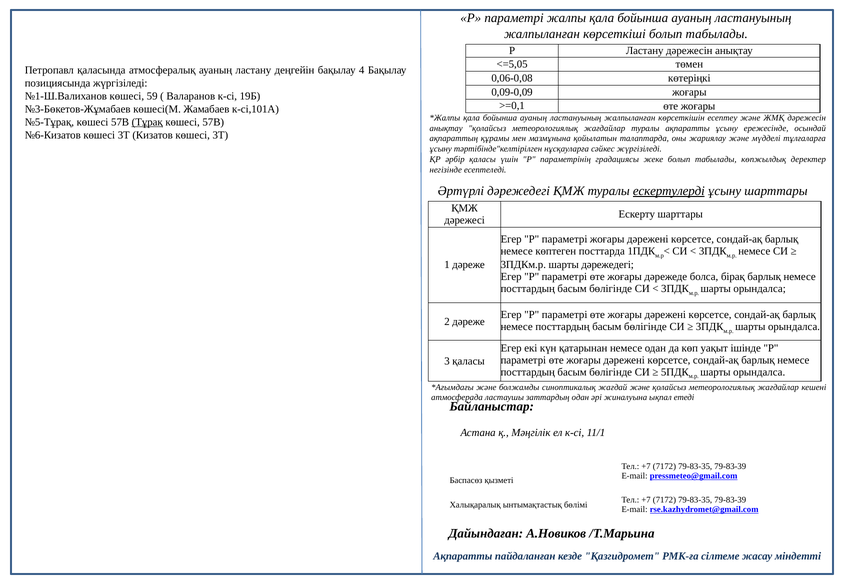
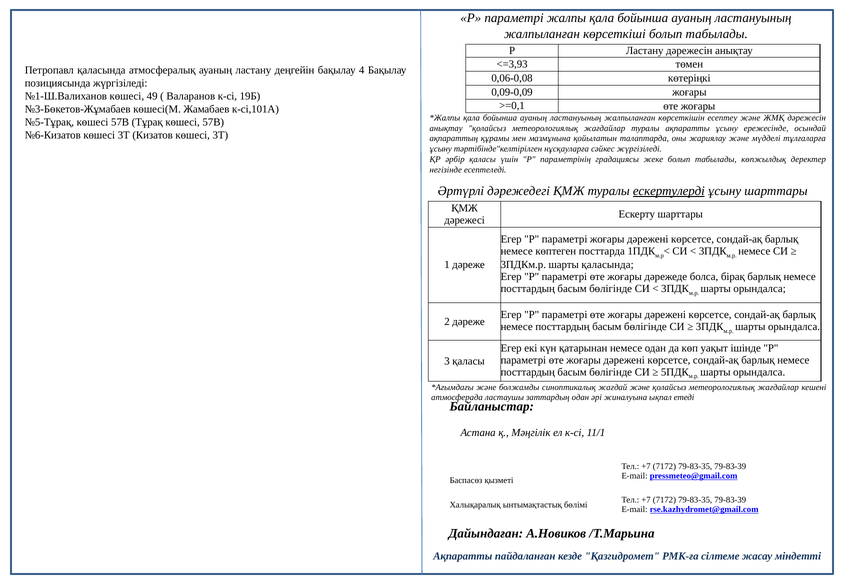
<=5,05: <=5,05 -> <=3,93
59: 59 -> 49
Тұрақ underline: present -> none
шарты дәрежедегі: дәрежедегі -> қаласында
